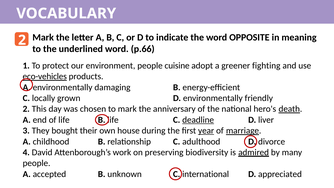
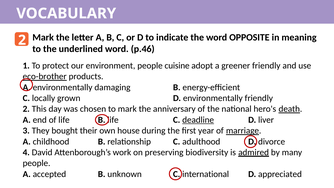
p.66: p.66 -> p.46
greener fighting: fighting -> friendly
eco-vehicles: eco-vehicles -> eco-brother
year underline: present -> none
